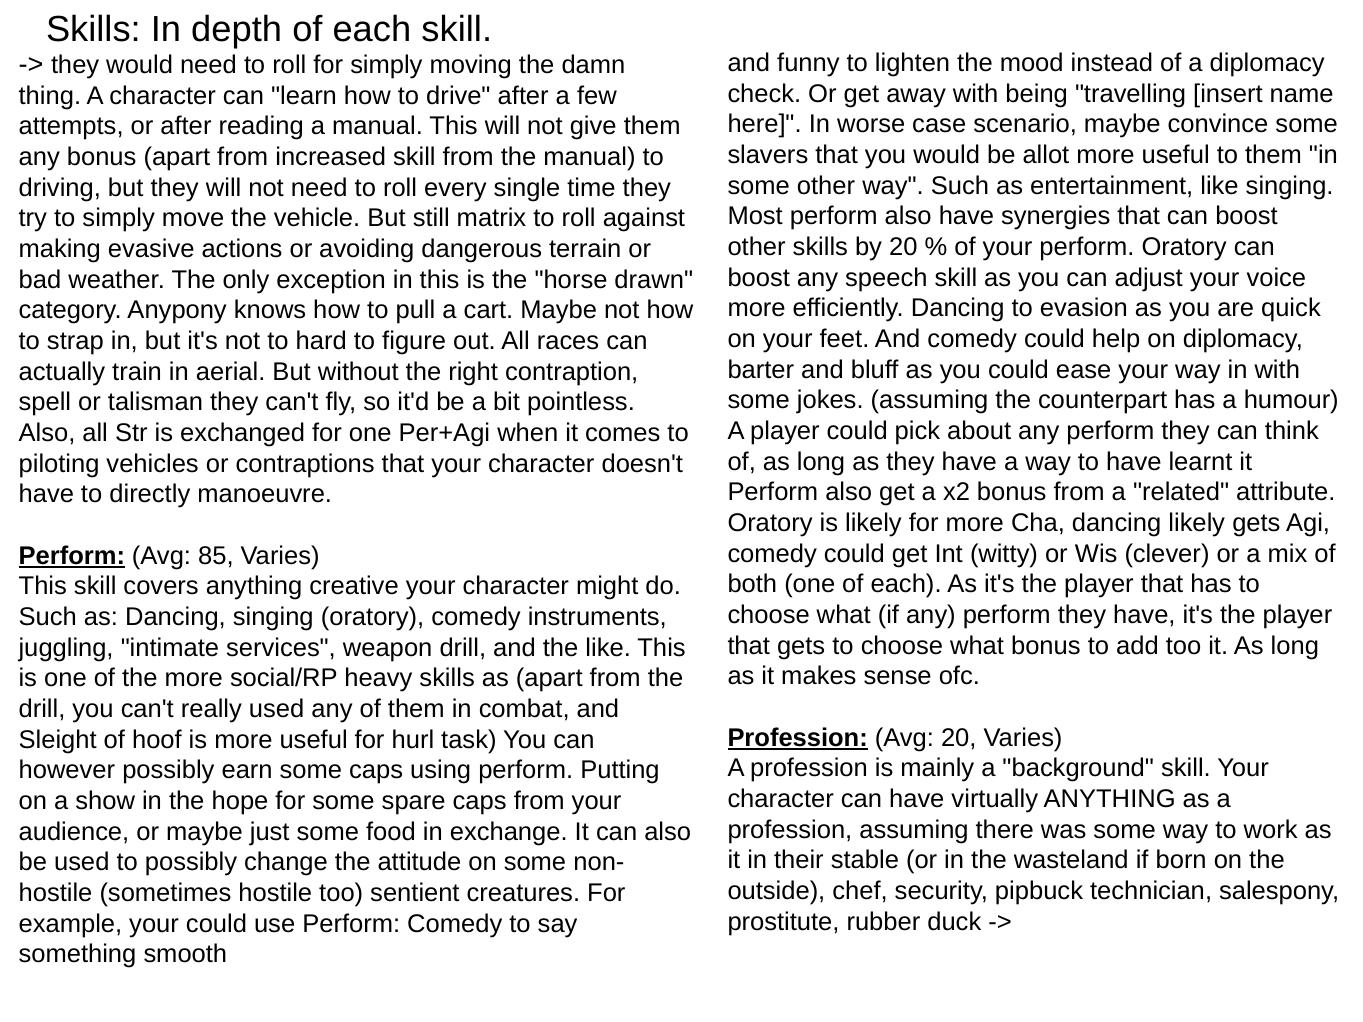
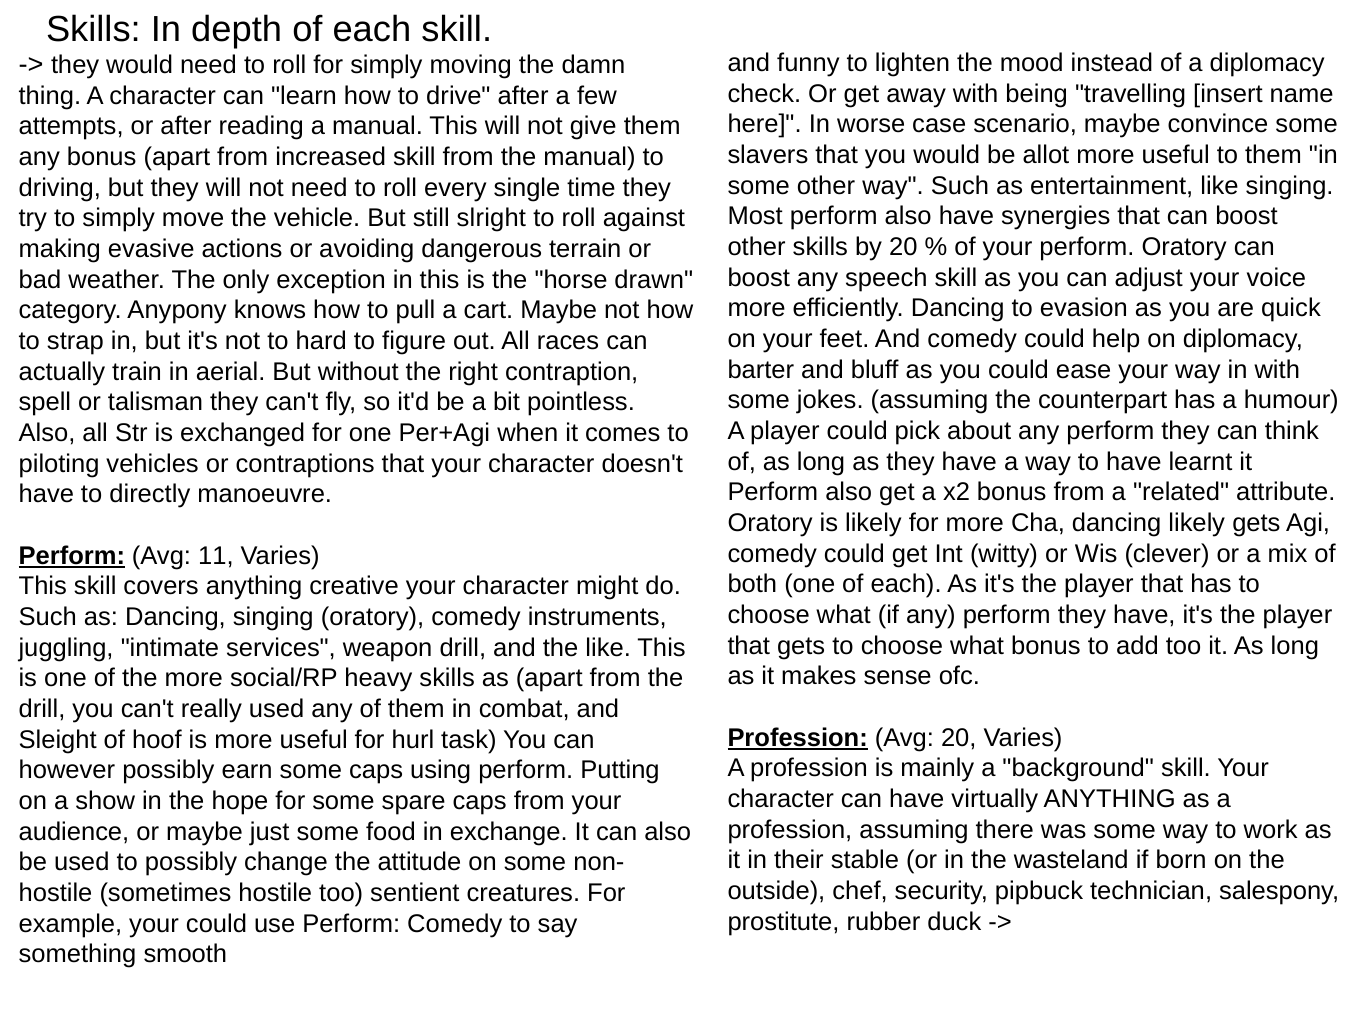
matrix: matrix -> slright
85: 85 -> 11
